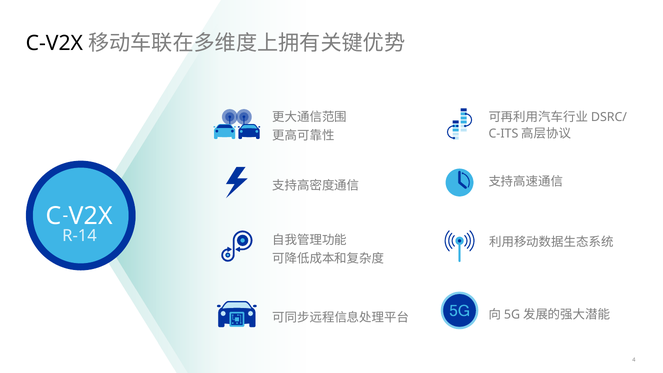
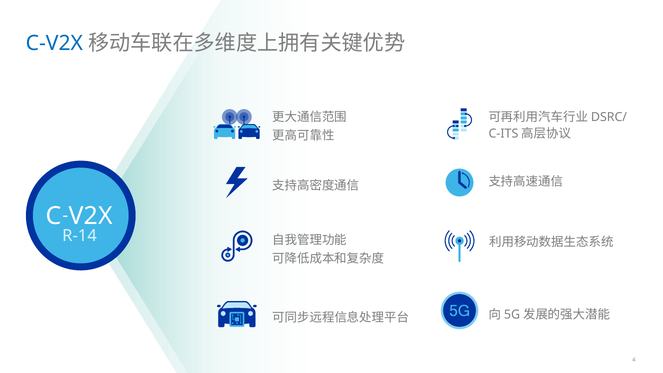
C-V2X colour: black -> blue
